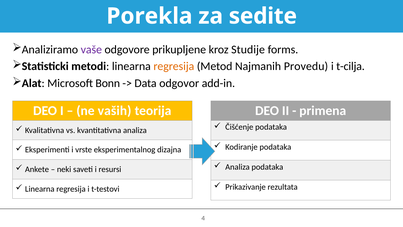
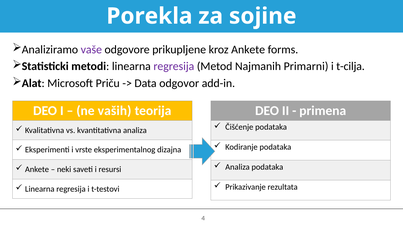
sedite: sedite -> sojine
kroz Studije: Studije -> Ankete
regresija at (174, 66) colour: orange -> purple
Provedu: Provedu -> Primarni
Bonn: Bonn -> Priču
